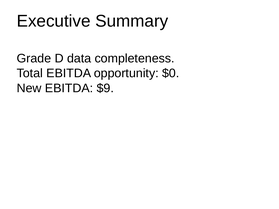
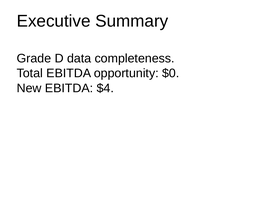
$9: $9 -> $4
